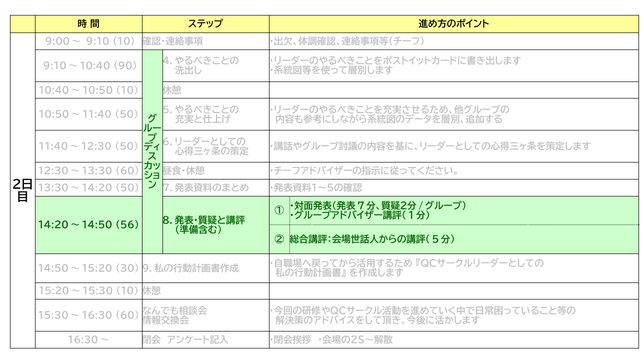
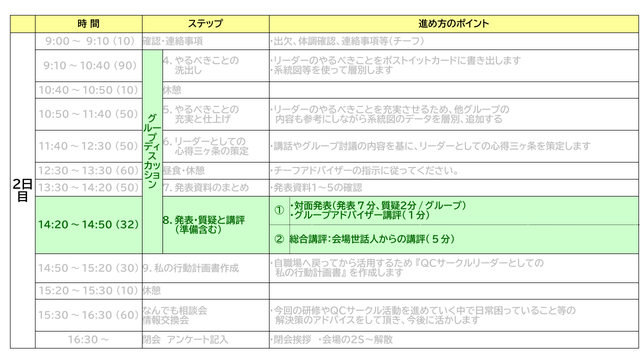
56: 56 -> 32
